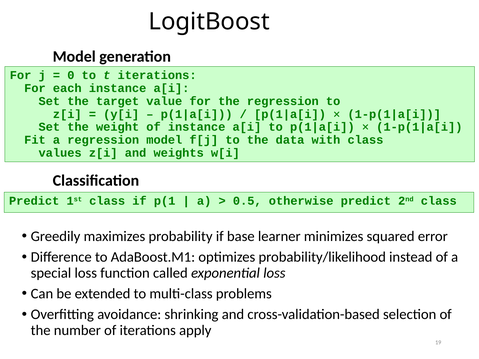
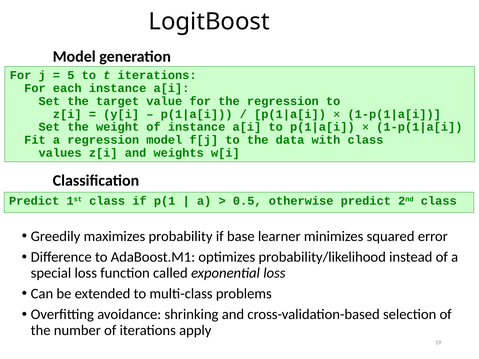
0: 0 -> 5
